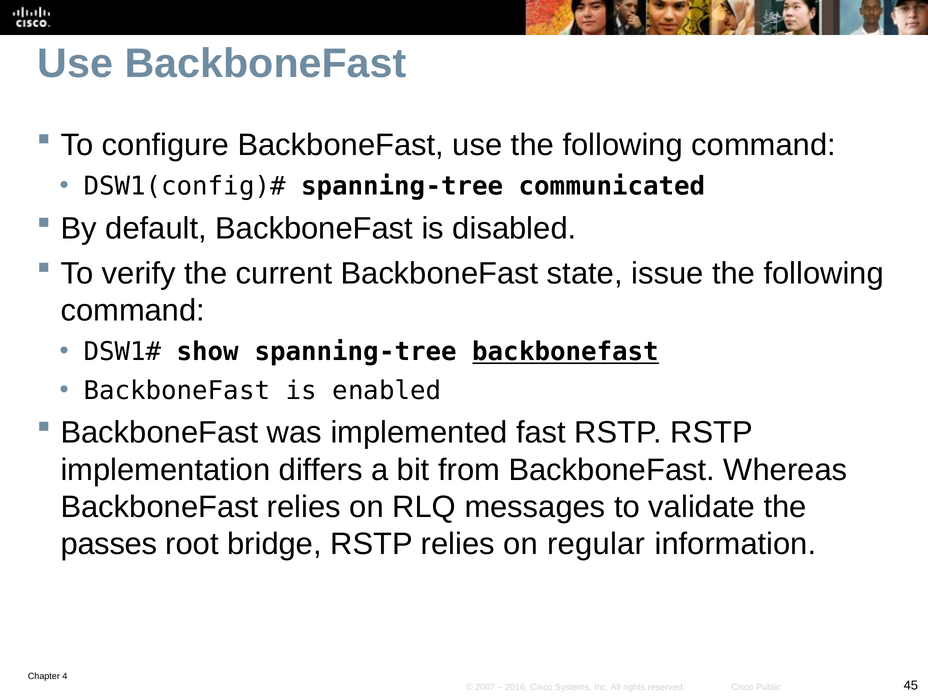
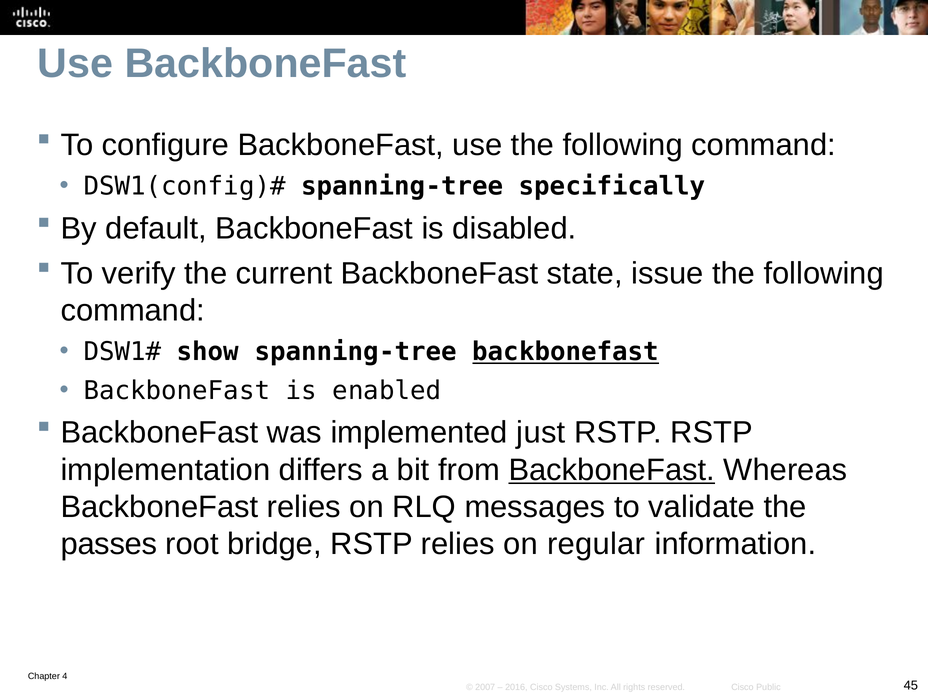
communicated: communicated -> specifically
fast: fast -> just
BackboneFast at (612, 470) underline: none -> present
